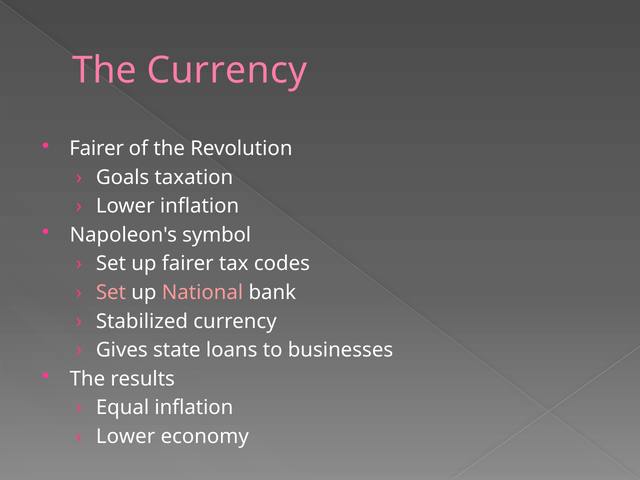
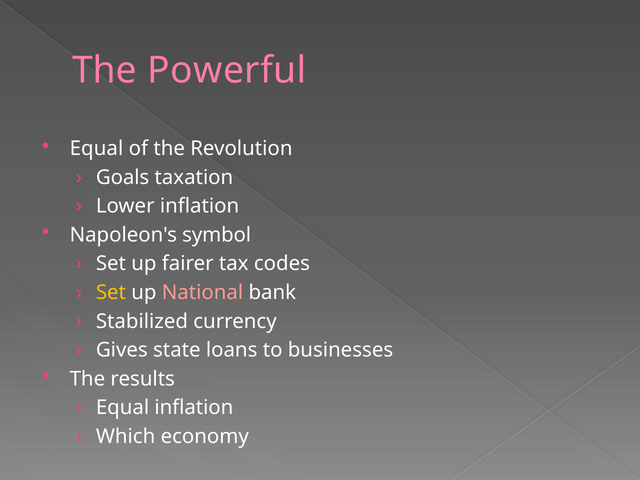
The Currency: Currency -> Powerful
Fairer at (97, 149): Fairer -> Equal
Set at (111, 292) colour: pink -> yellow
Lower at (126, 436): Lower -> Which
